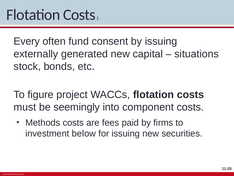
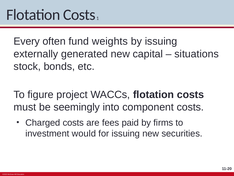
consent: consent -> weights
Methods: Methods -> Charged
below: below -> would
